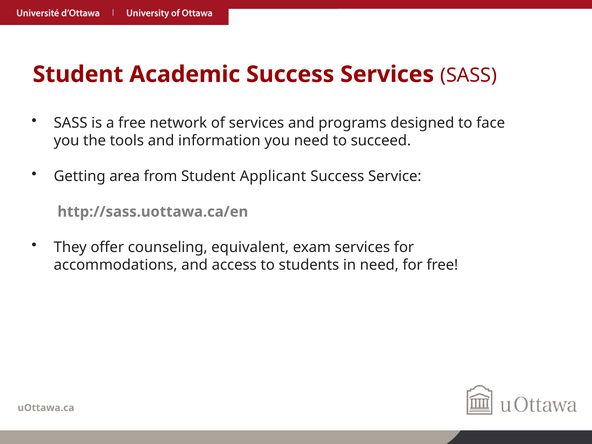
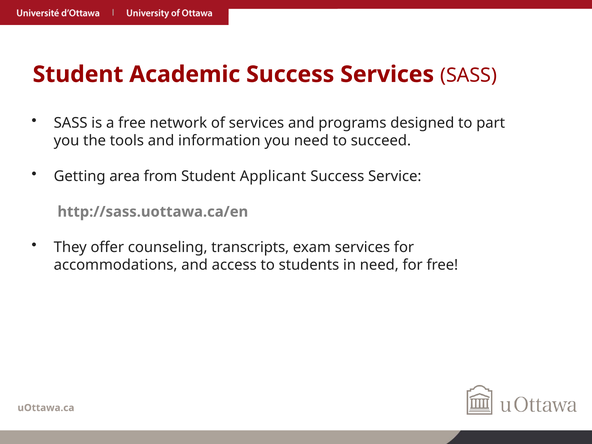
face: face -> part
equivalent: equivalent -> transcripts
